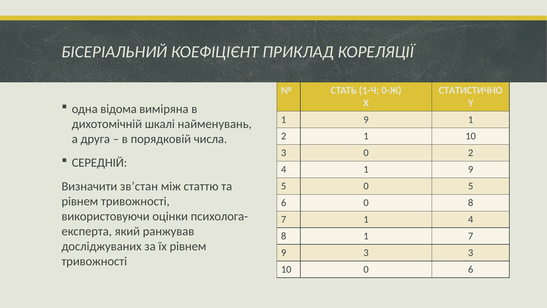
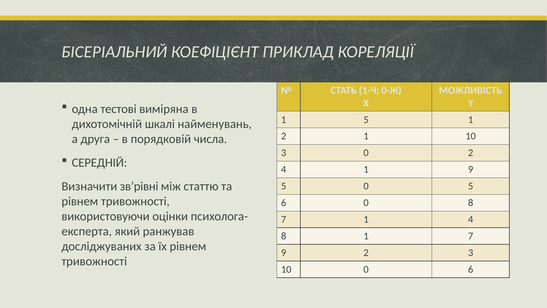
СТАТИСТИЧНО: СТАТИСТИЧНО -> МОЖЛИВІСТЬ
відома: відома -> тестові
9 at (366, 119): 9 -> 5
зв’стан: зв’стан -> зв’рівні
9 3: 3 -> 2
